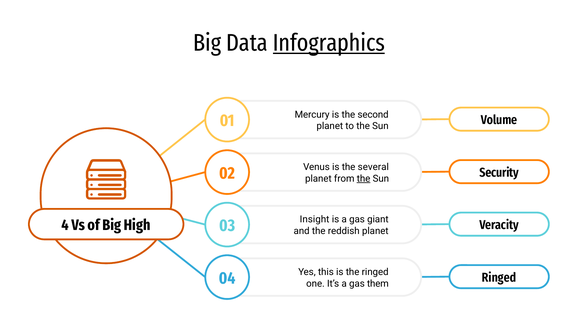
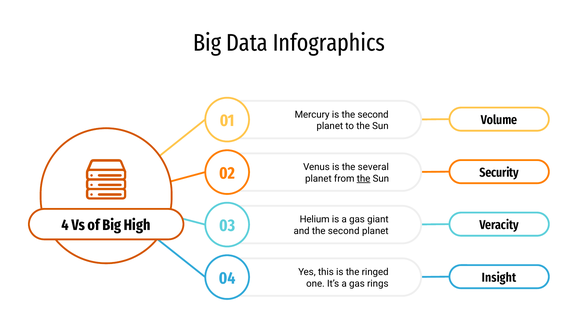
Infographics underline: present -> none
Insight: Insight -> Helium
and the reddish: reddish -> second
Ringed at (499, 278): Ringed -> Insight
them: them -> rings
